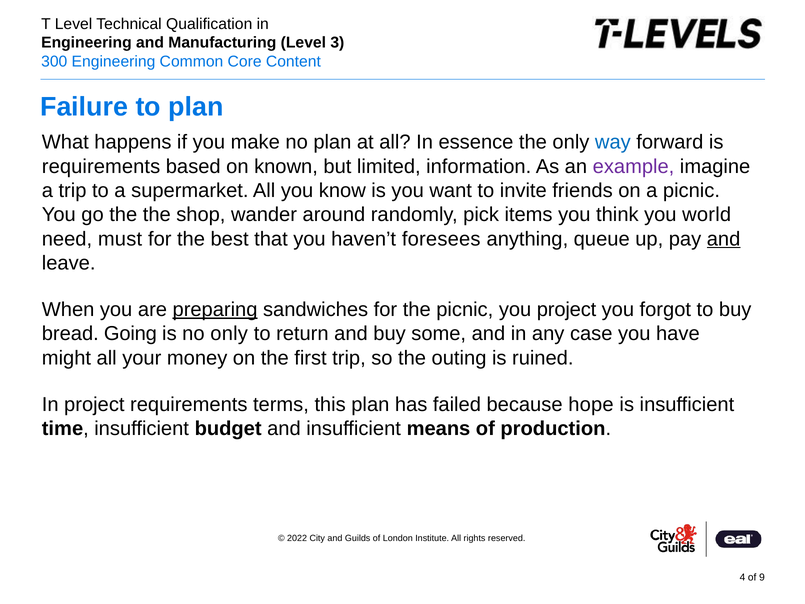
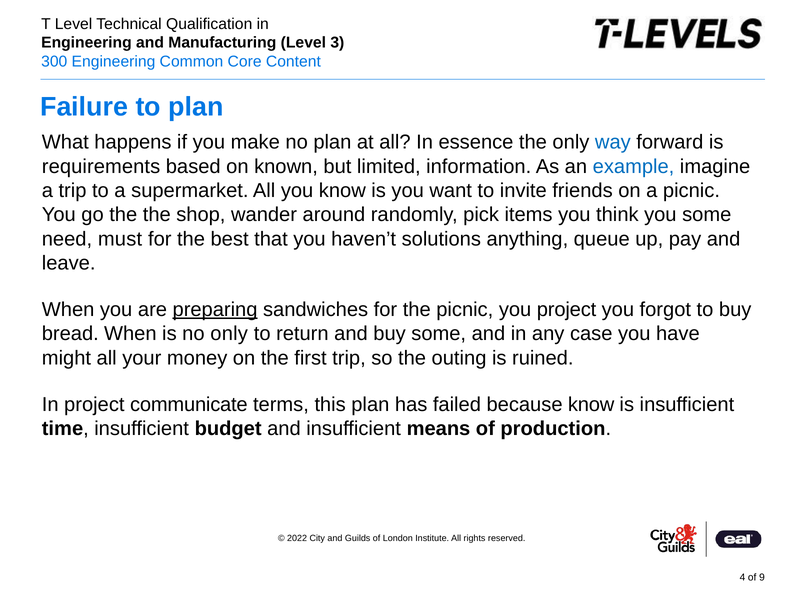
example colour: purple -> blue
you world: world -> some
foresees: foresees -> solutions
and at (724, 239) underline: present -> none
bread Going: Going -> When
project requirements: requirements -> communicate
because hope: hope -> know
